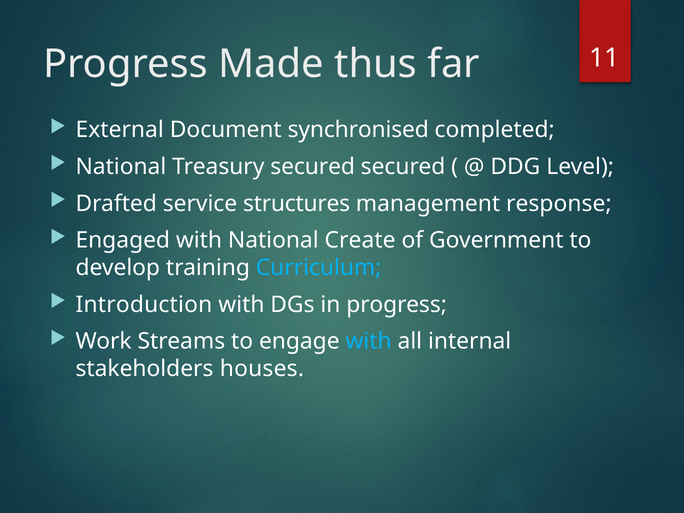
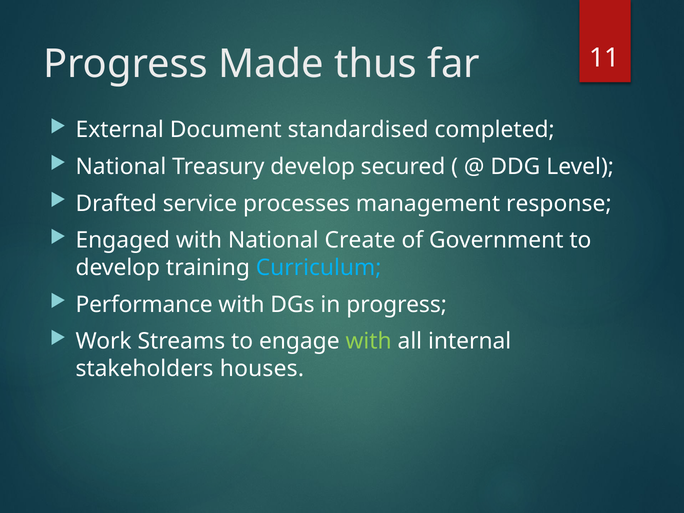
synchronised: synchronised -> standardised
Treasury secured: secured -> develop
structures: structures -> processes
Introduction: Introduction -> Performance
with at (369, 341) colour: light blue -> light green
